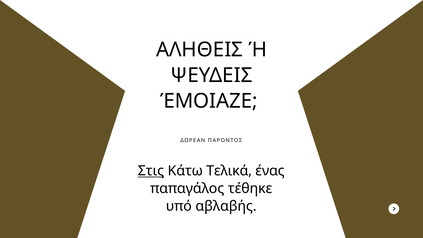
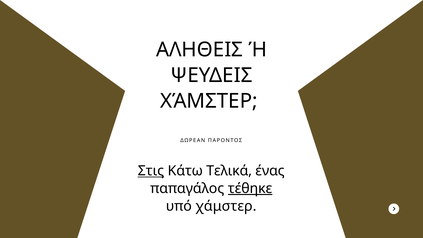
ΈΜΟΙΑΖΕ at (209, 101): ΈΜΟΙΑΖΕ -> ΧΆΜΣΤΕΡ
τέθηκε underline: none -> present
υπό αβλαβής: αβλαβής -> χάμστερ
